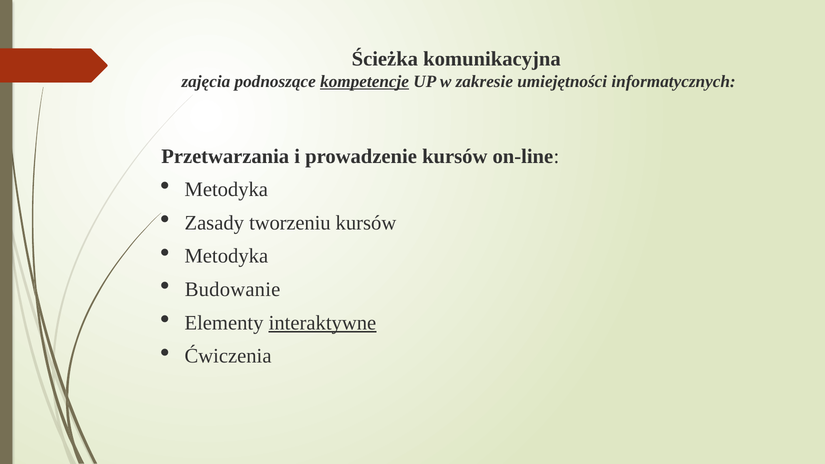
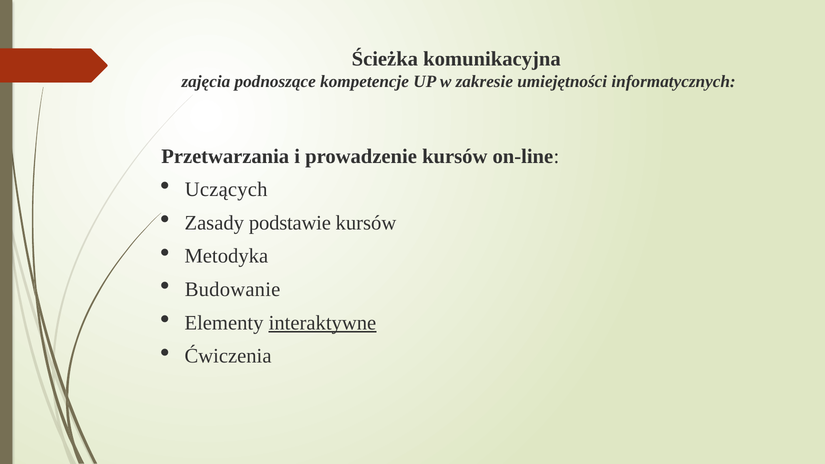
kompetencje underline: present -> none
Metodyka at (226, 189): Metodyka -> Uczących
tworzeniu: tworzeniu -> podstawie
